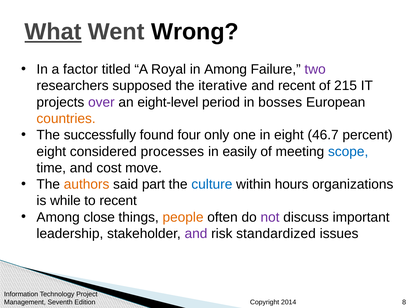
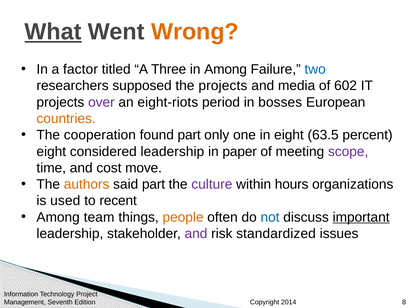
Wrong colour: black -> orange
Royal: Royal -> Three
two colour: purple -> blue
the iterative: iterative -> projects
and recent: recent -> media
215: 215 -> 602
eight-level: eight-level -> eight-riots
successfully: successfully -> cooperation
found four: four -> part
46.7: 46.7 -> 63.5
considered processes: processes -> leadership
easily: easily -> paper
scope colour: blue -> purple
culture colour: blue -> purple
while: while -> used
close: close -> team
not colour: purple -> blue
important underline: none -> present
